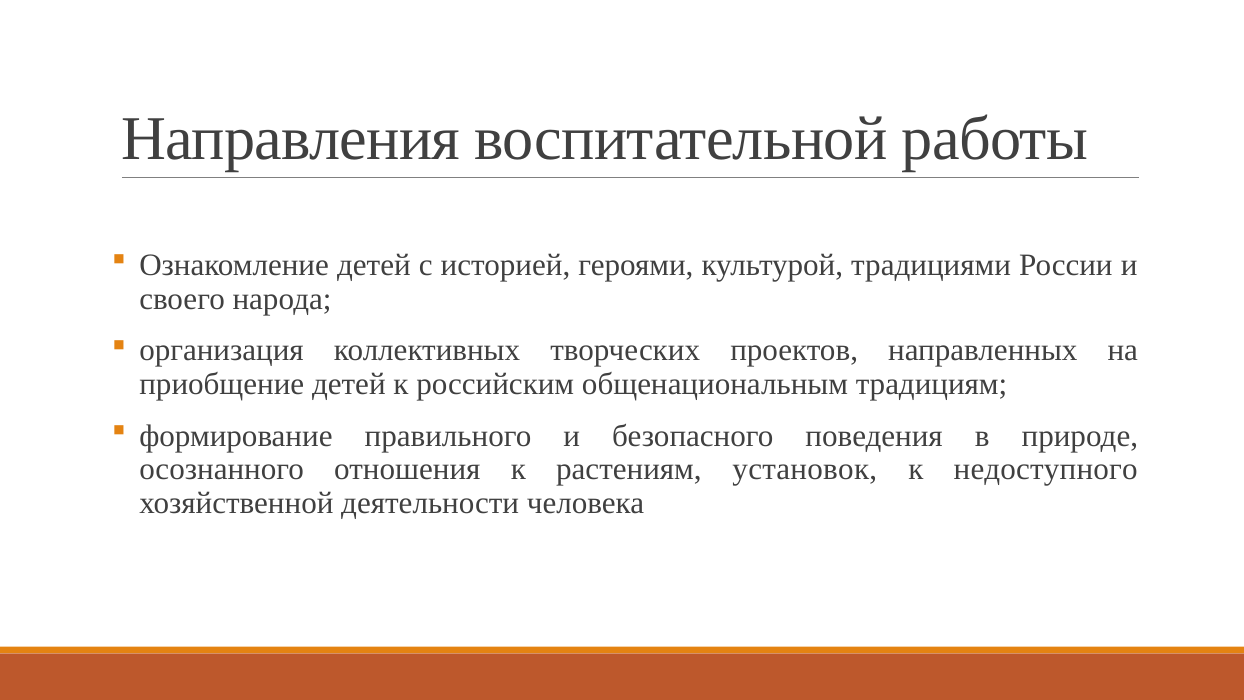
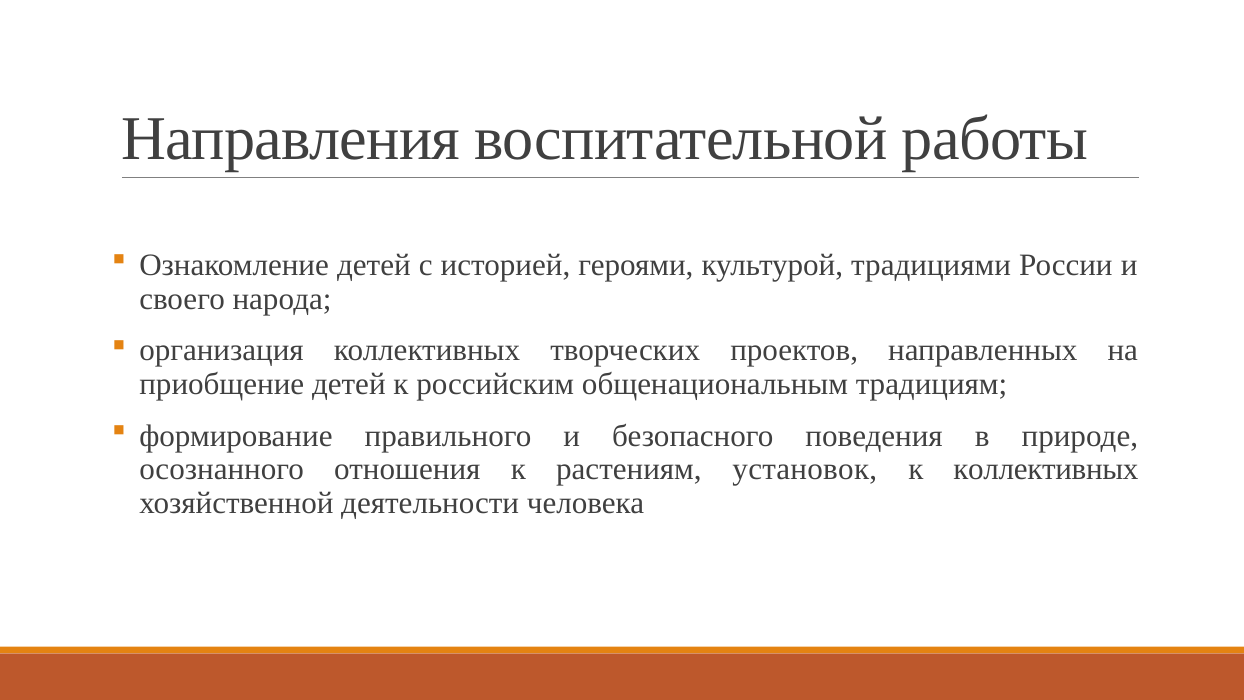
к недоступного: недоступного -> коллективных
